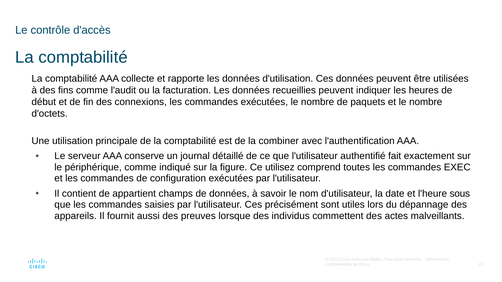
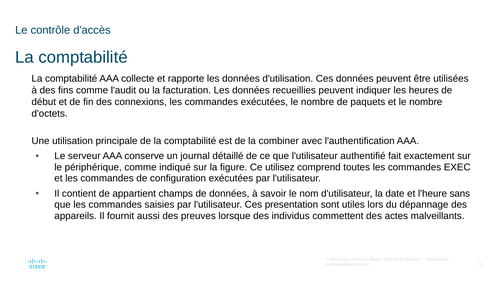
sous: sous -> sans
précisément: précisément -> presentation
